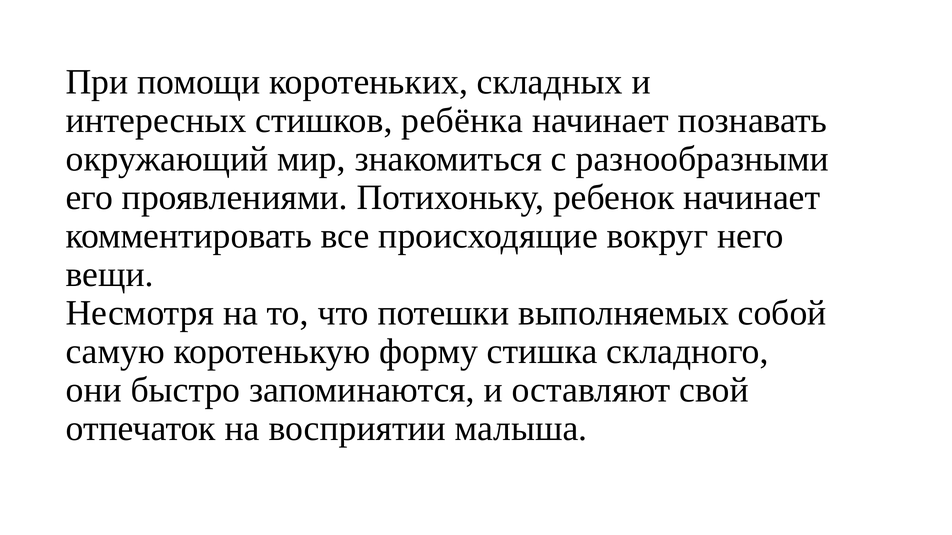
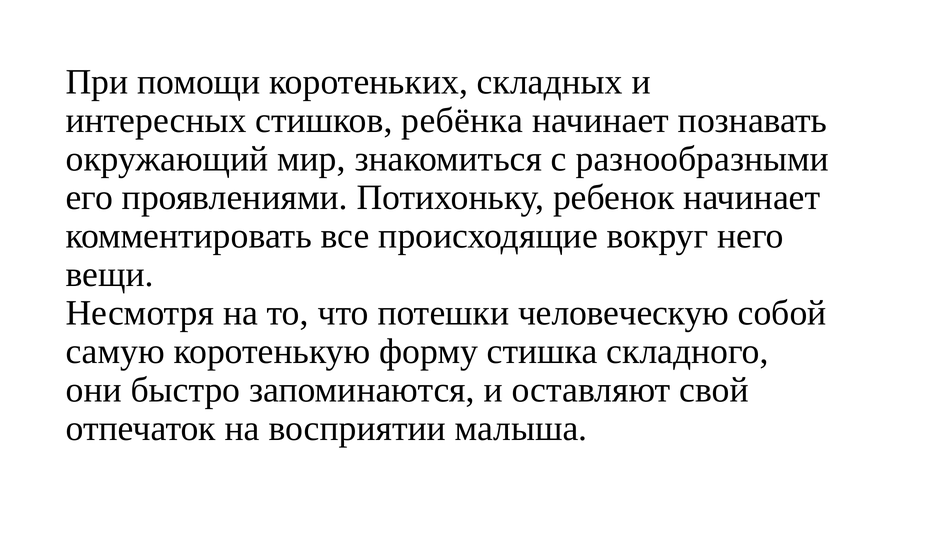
выполняемых: выполняемых -> человеческую
